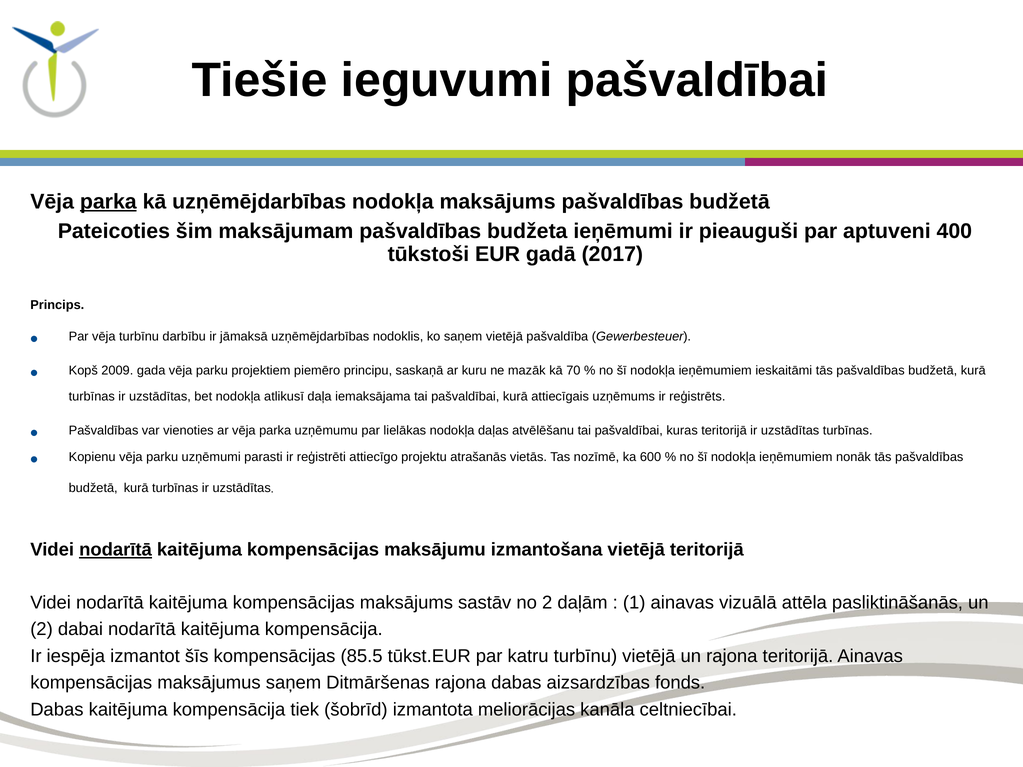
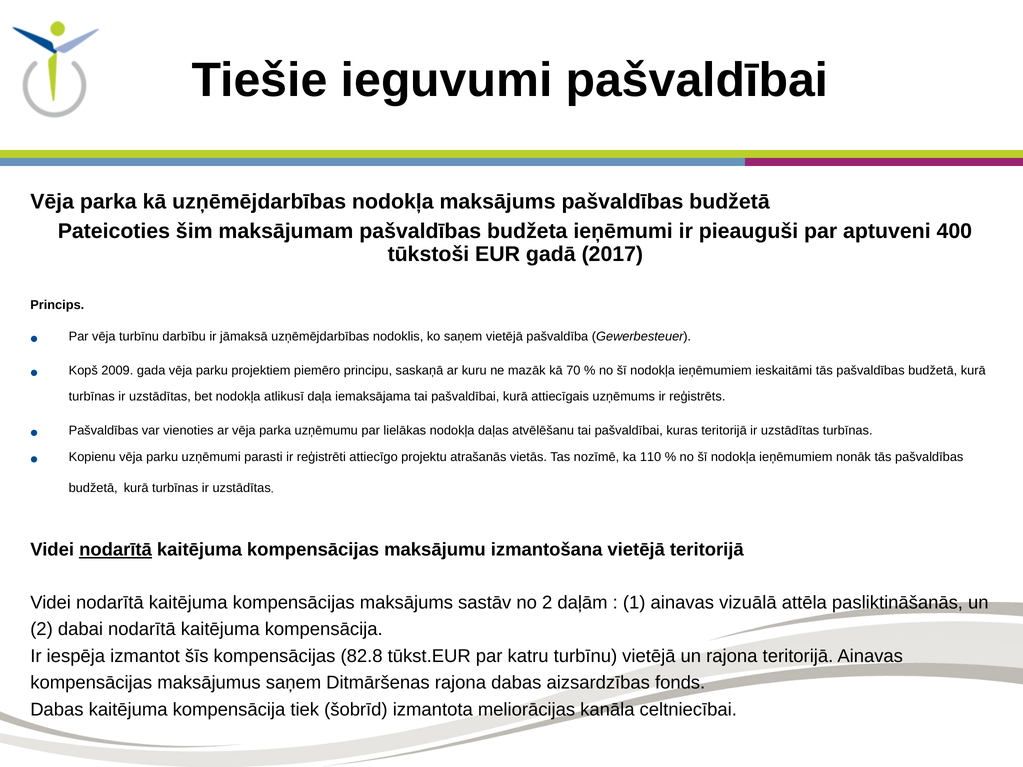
parka at (108, 202) underline: present -> none
600: 600 -> 110
85.5: 85.5 -> 82.8
